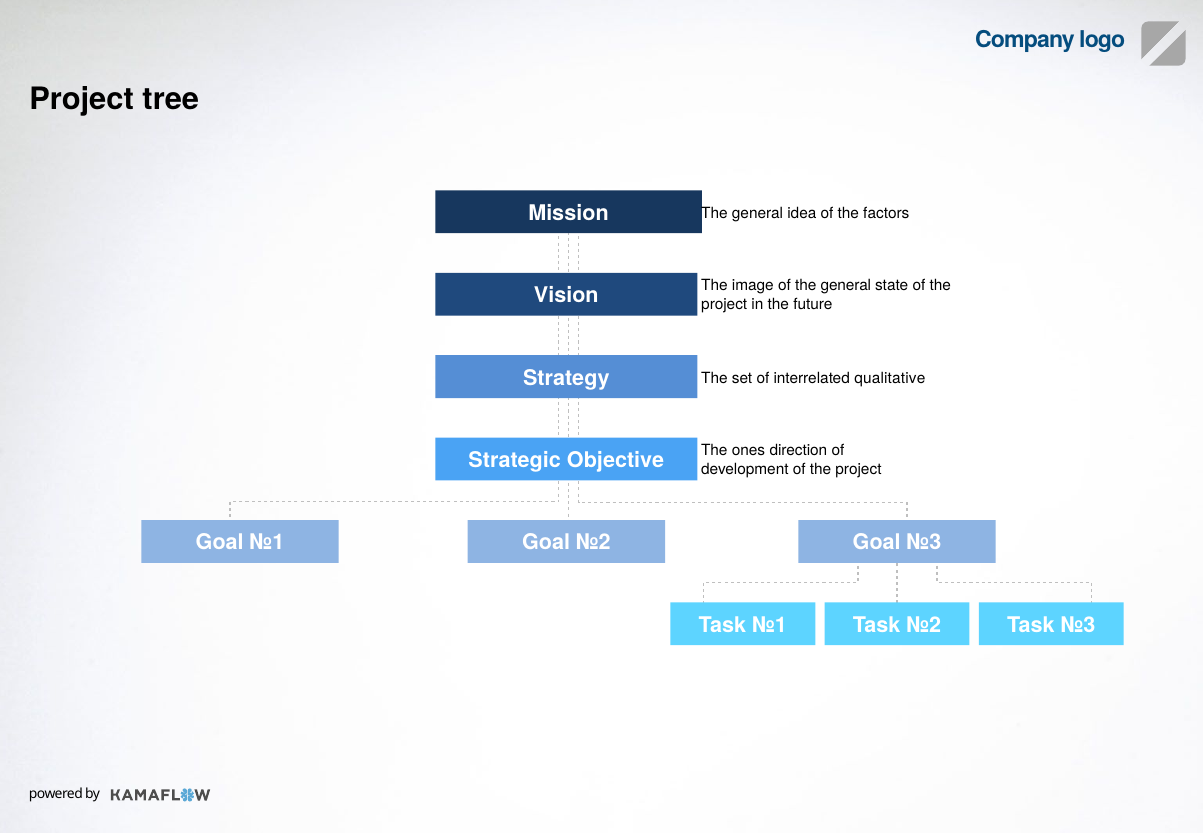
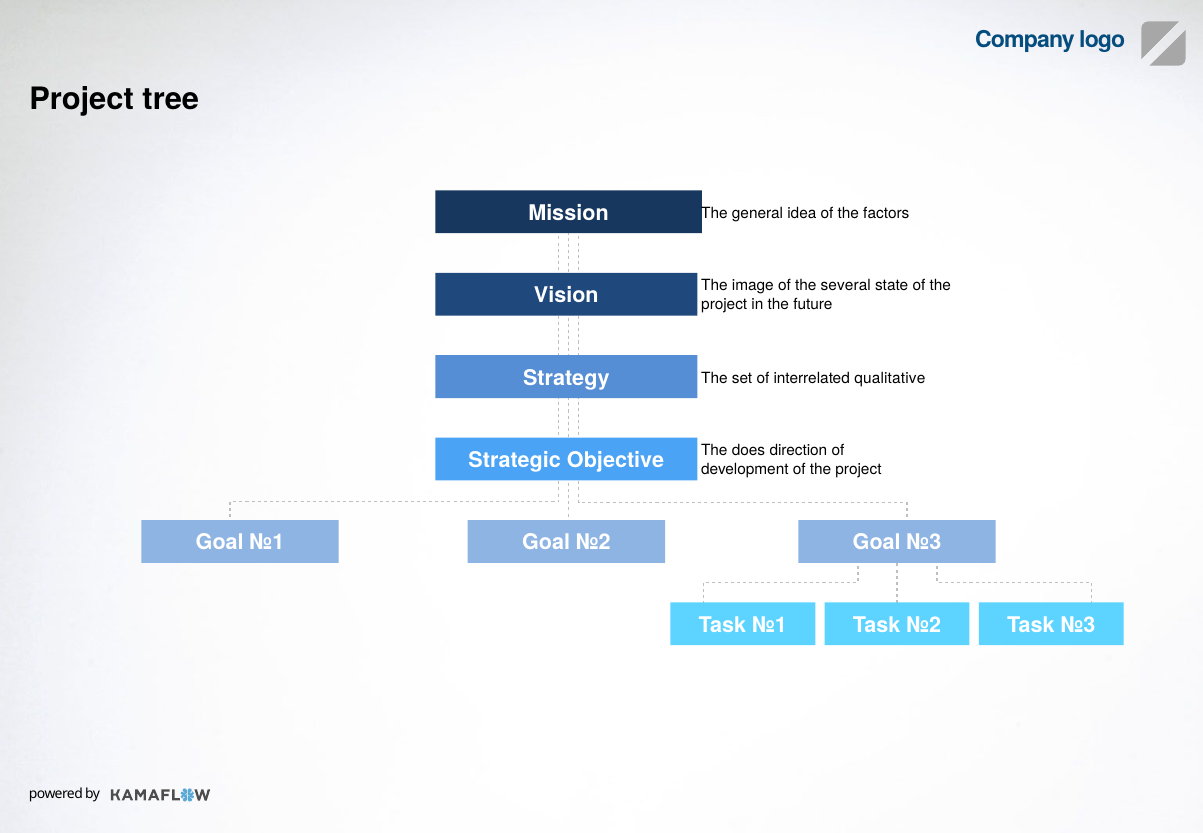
of the general: general -> several
ones: ones -> does
